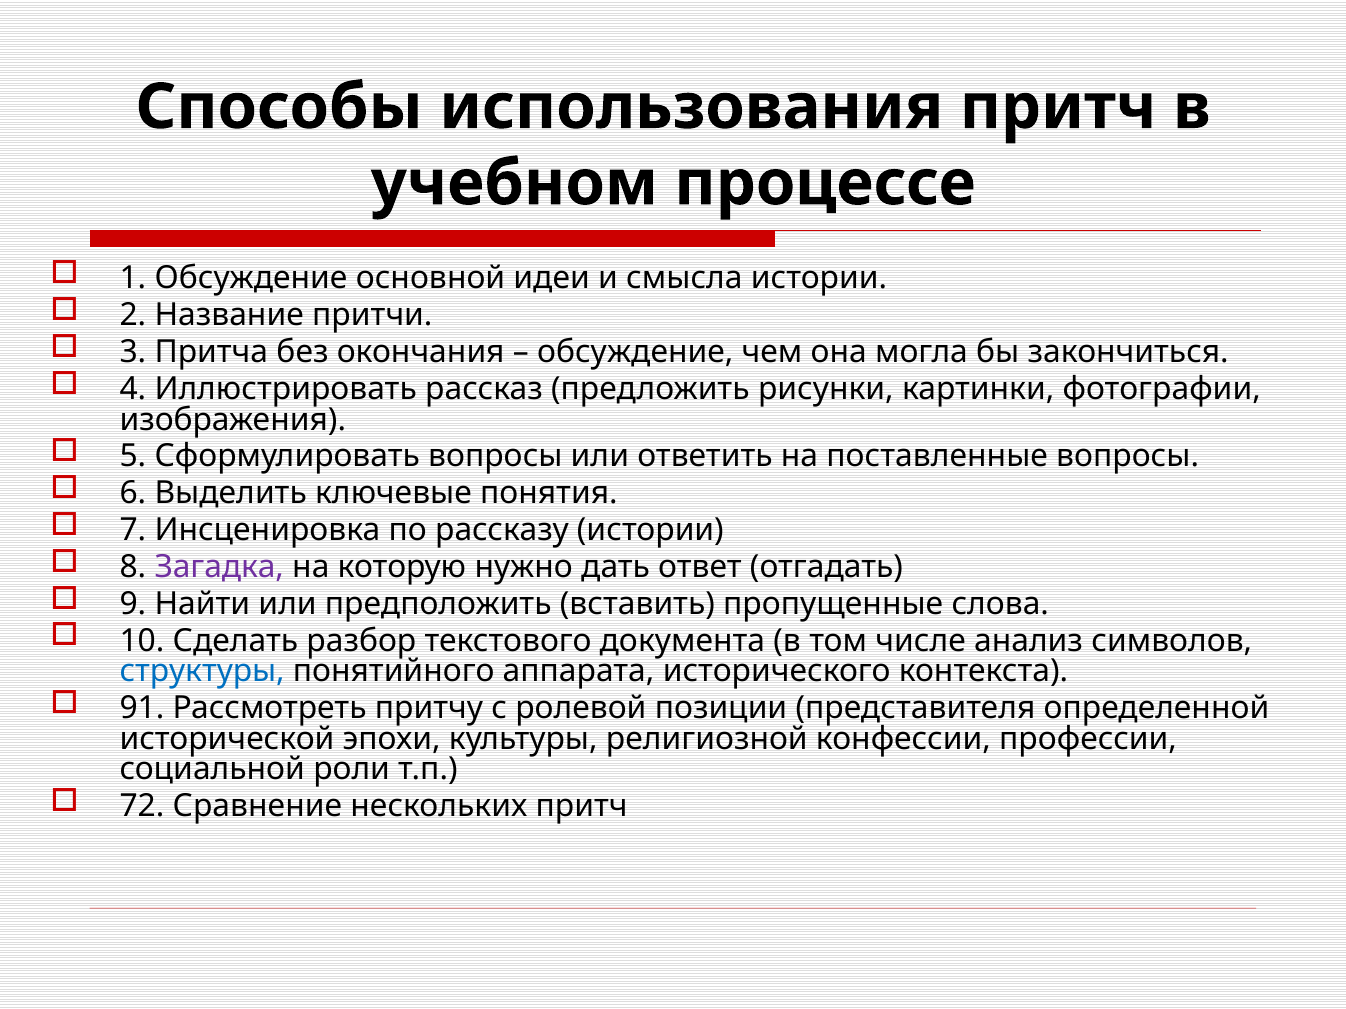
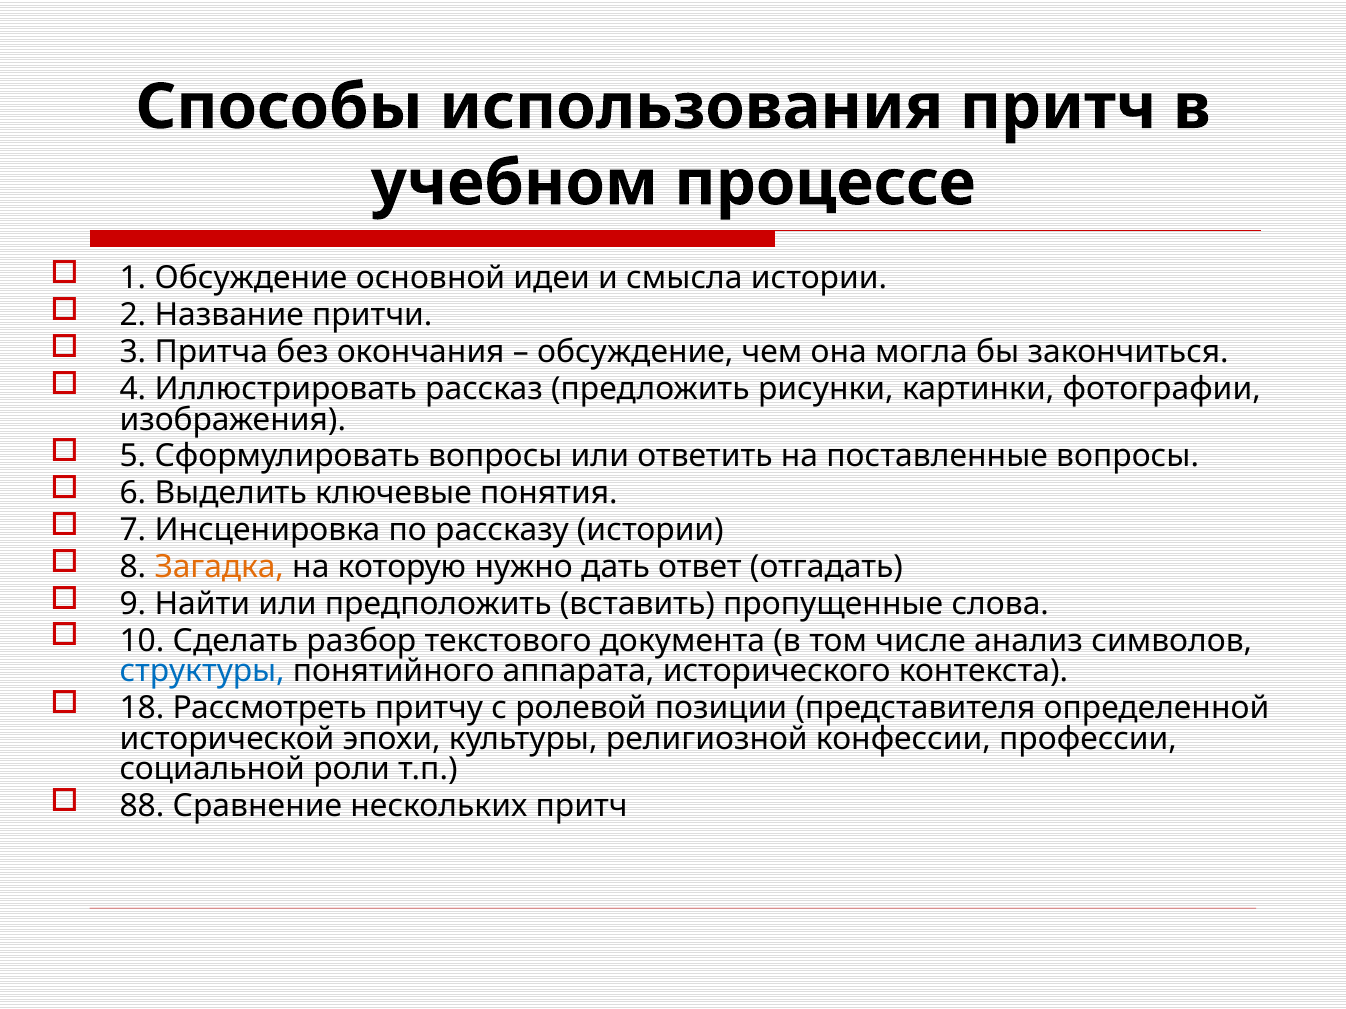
Загадка colour: purple -> orange
91: 91 -> 18
72: 72 -> 88
